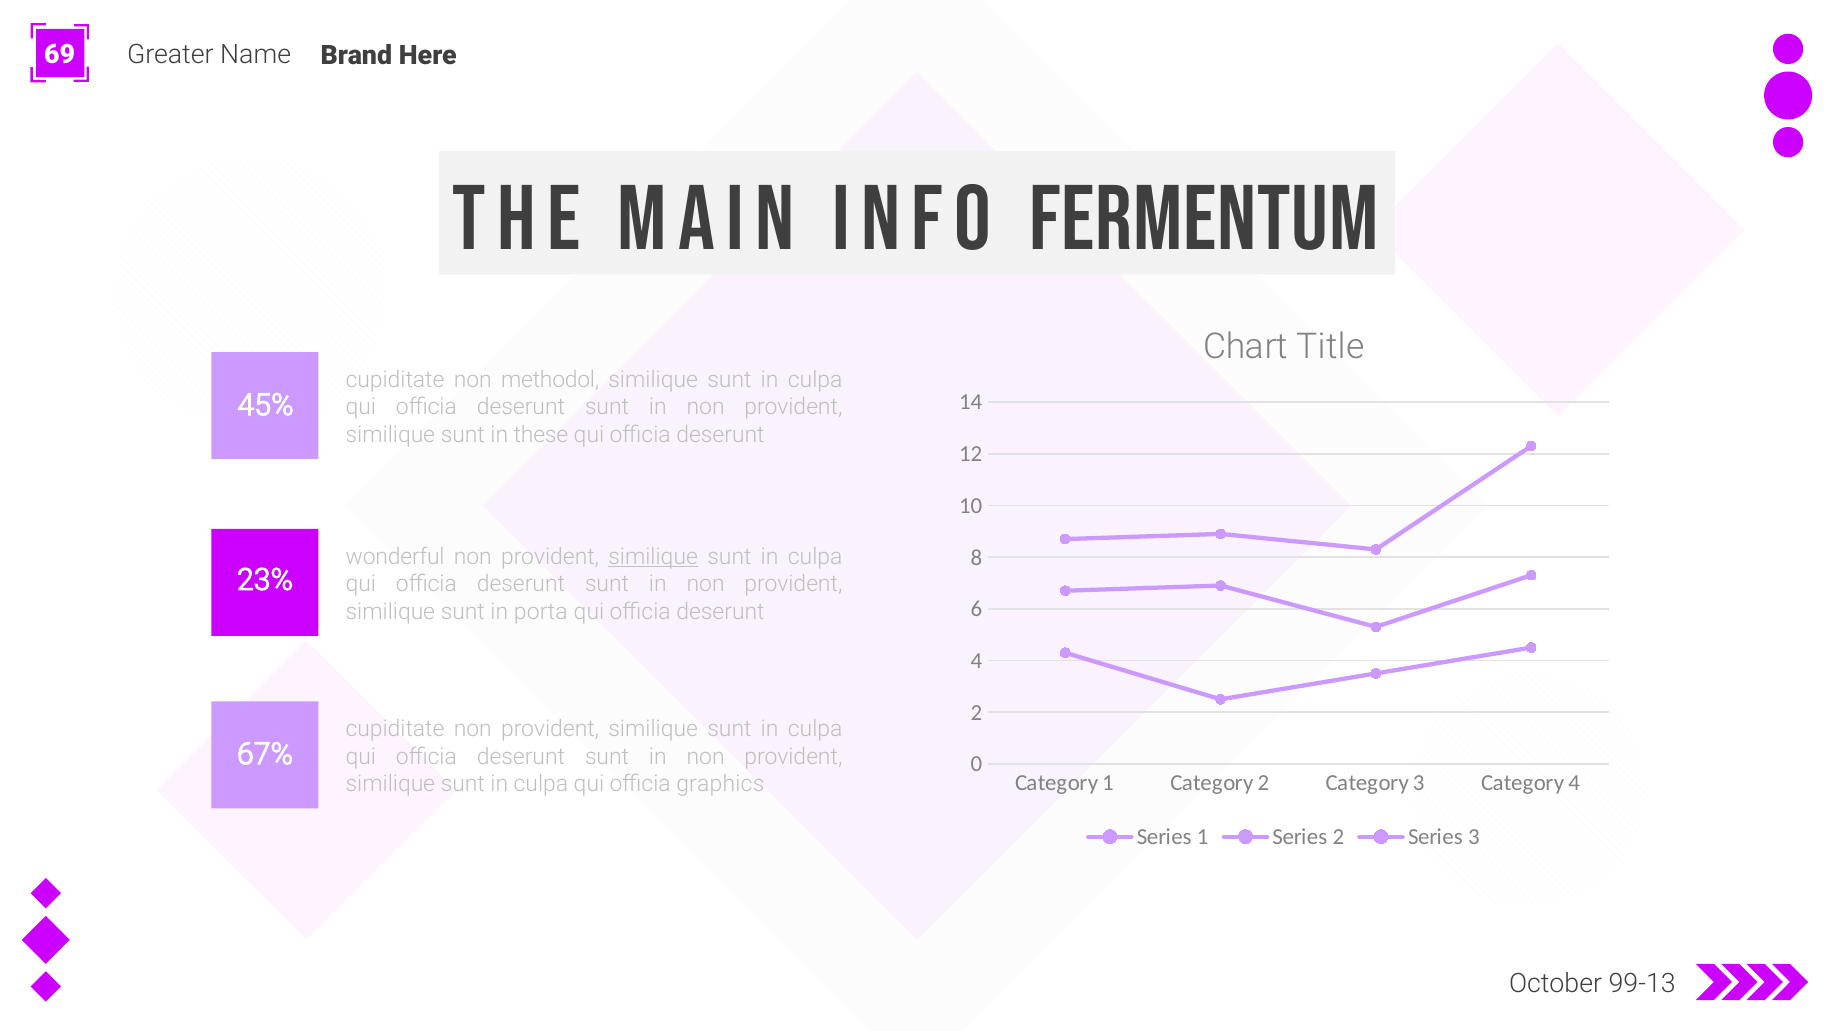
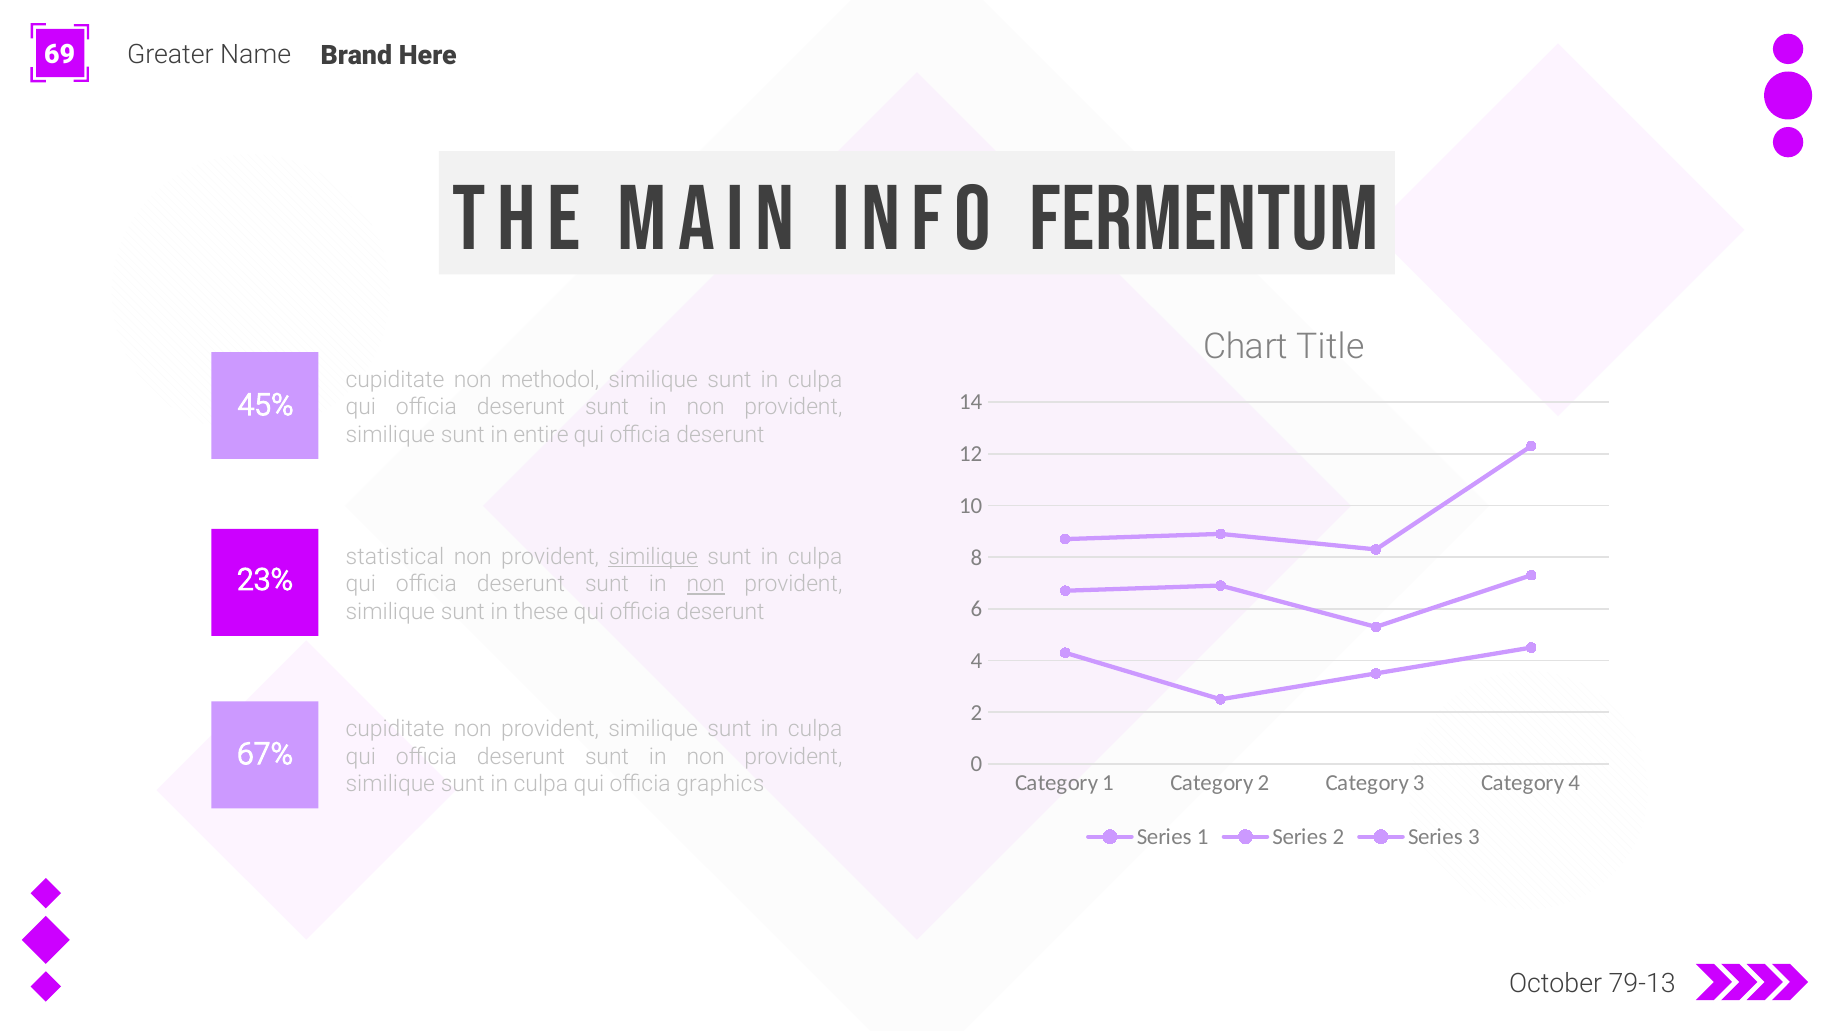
these: these -> entire
wonderful: wonderful -> statistical
non at (706, 584) underline: none -> present
porta: porta -> these
99-13: 99-13 -> 79-13
